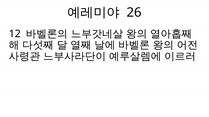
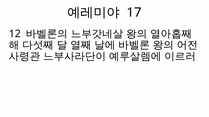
26: 26 -> 17
